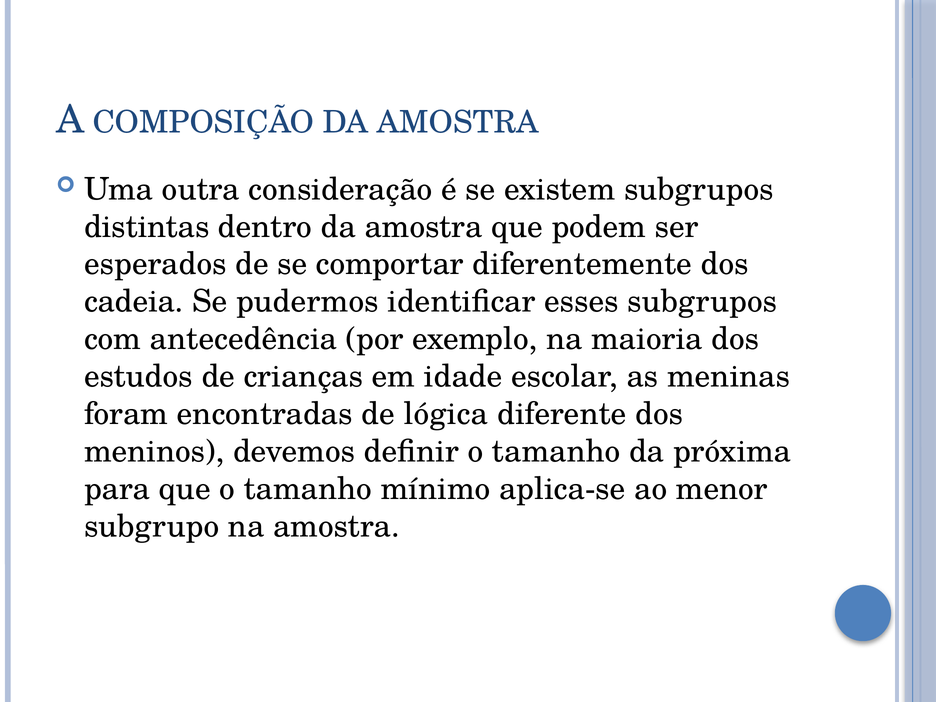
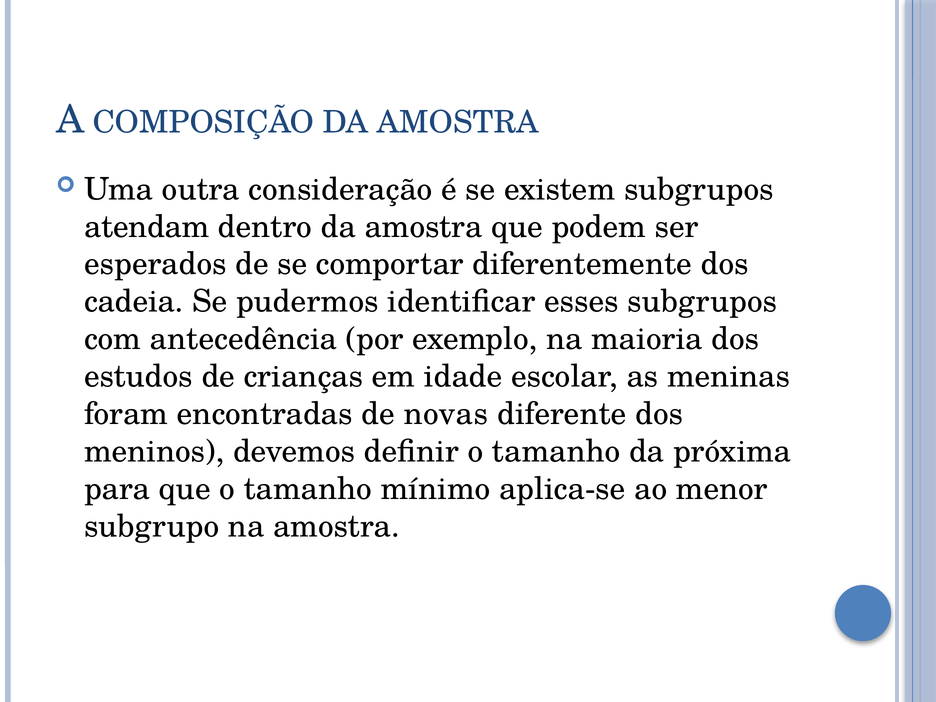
distintas: distintas -> atendam
lógica: lógica -> novas
